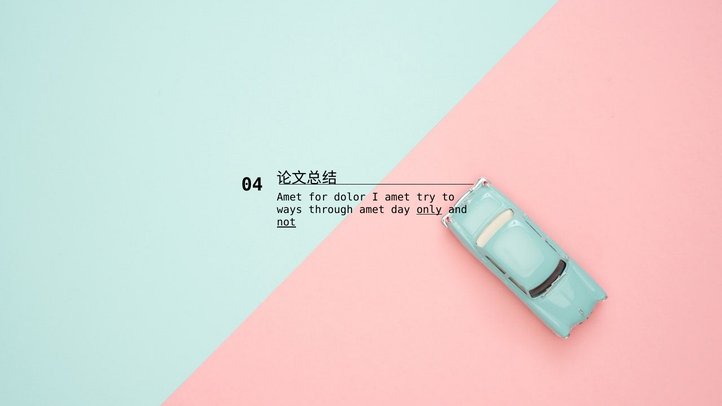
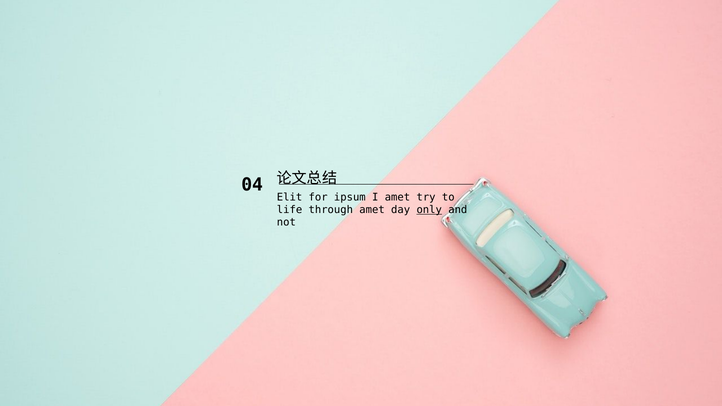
Amet at (290, 197): Amet -> Elit
dolor: dolor -> ipsum
ways: ways -> life
not underline: present -> none
